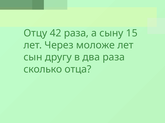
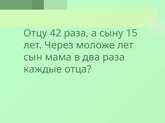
другу: другу -> мама
сколько: сколько -> каждые
